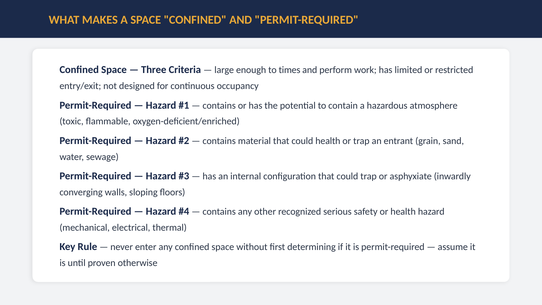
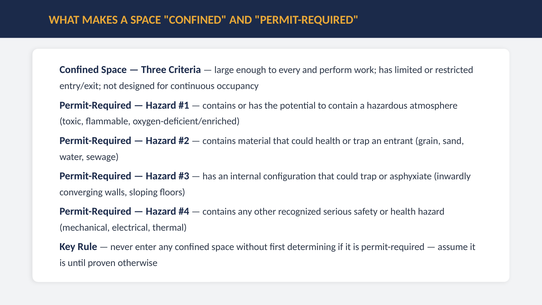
times: times -> every
